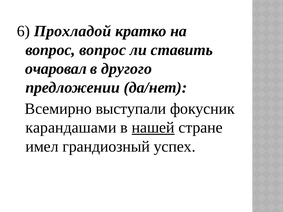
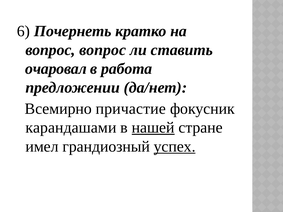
Прохладой: Прохладой -> Почернеть
другого: другого -> работа
выступали: выступали -> причастие
успех underline: none -> present
